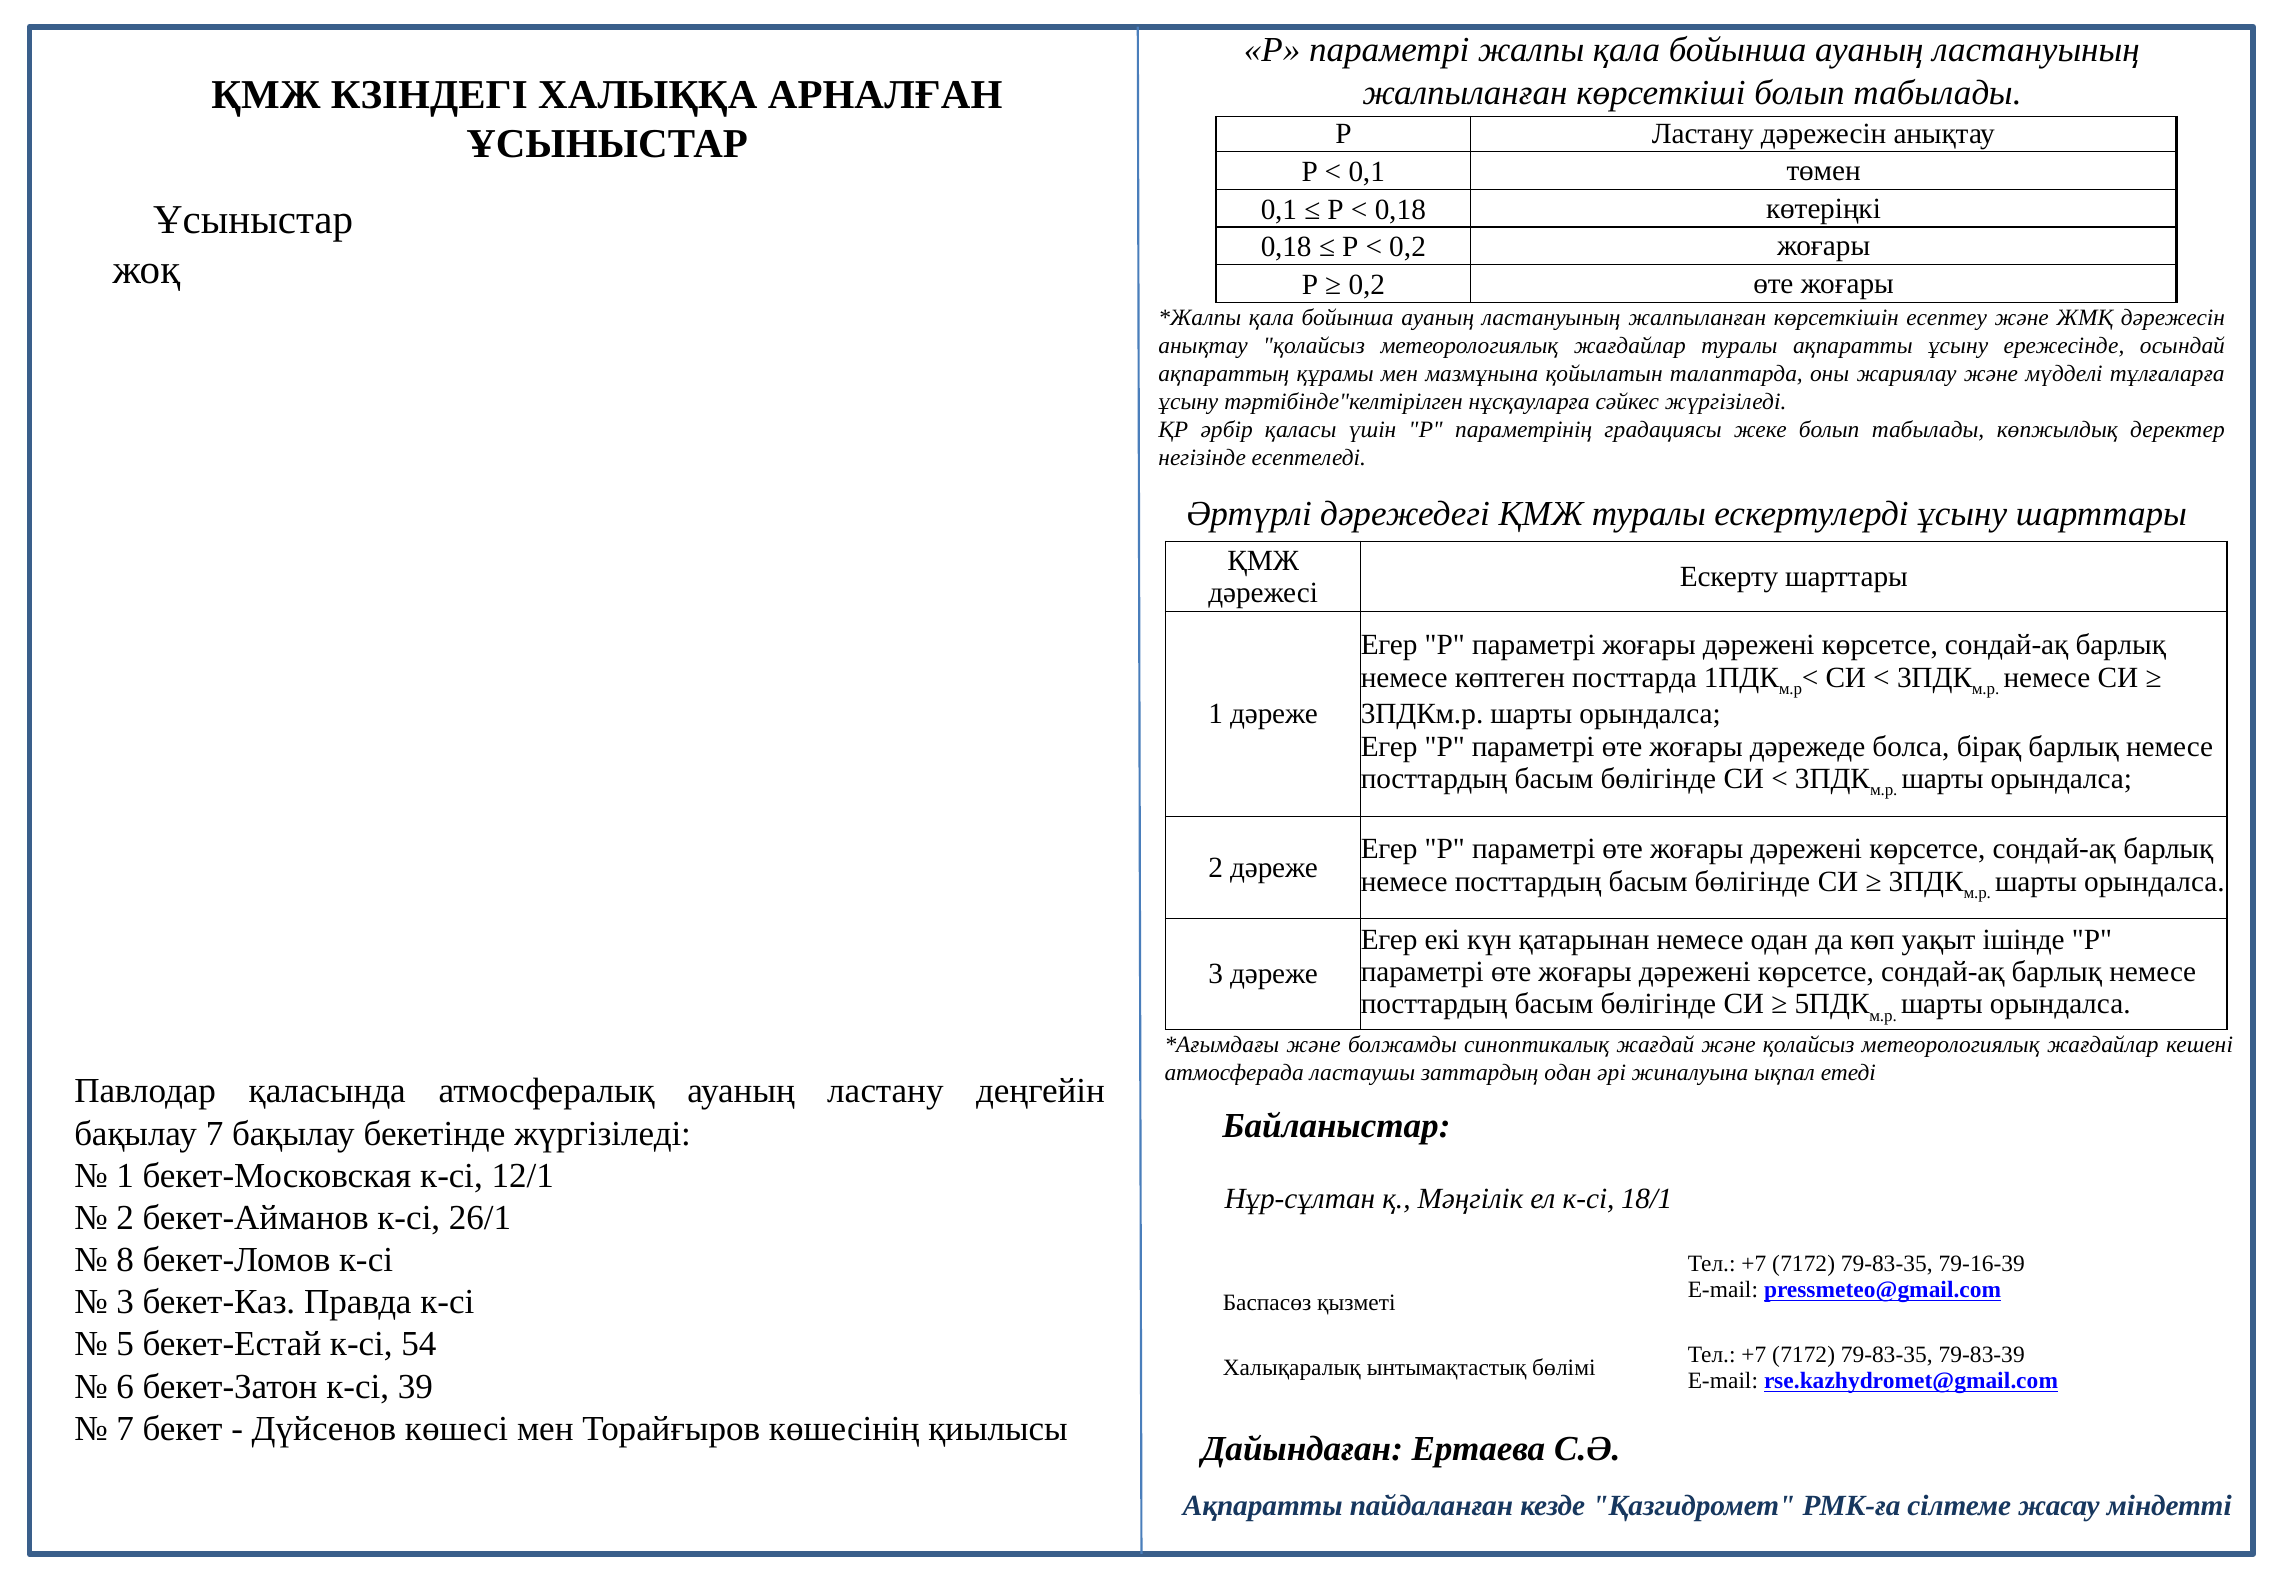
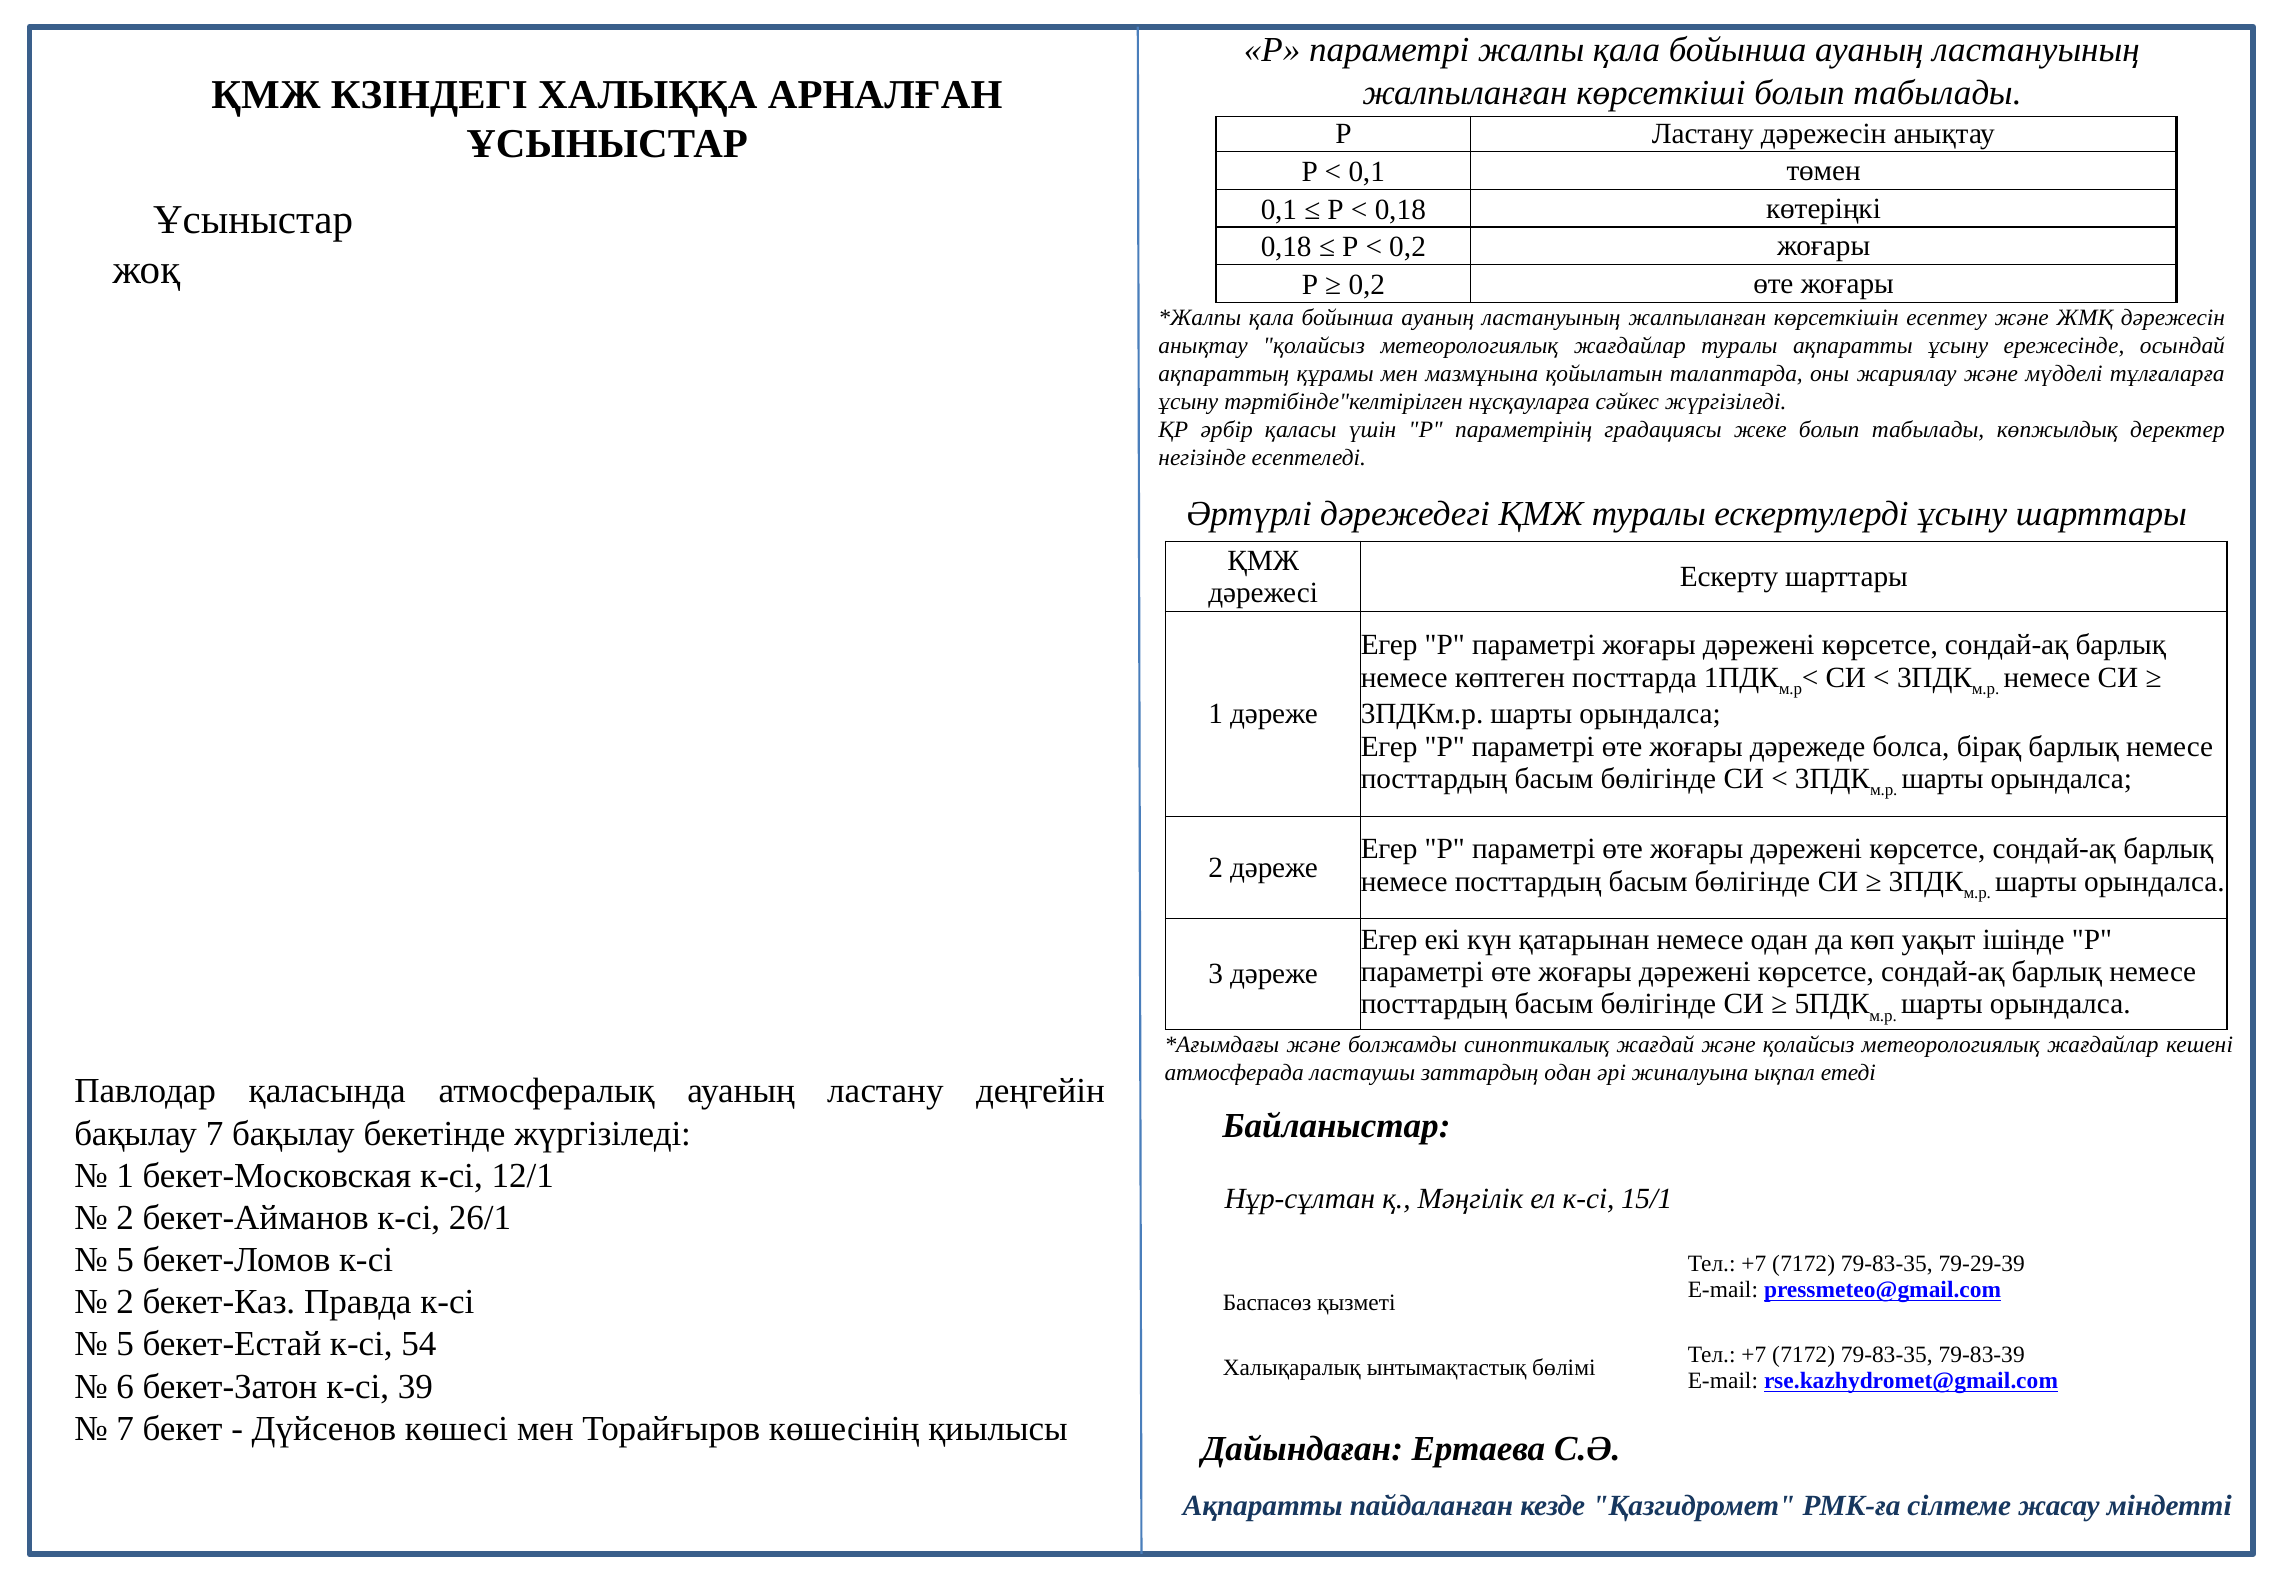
18/1: 18/1 -> 15/1
8 at (125, 1260): 8 -> 5
79-16-39: 79-16-39 -> 79-29-39
3 at (125, 1302): 3 -> 2
